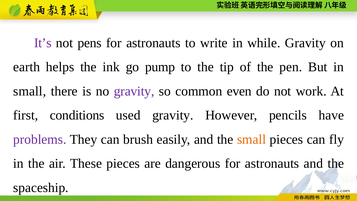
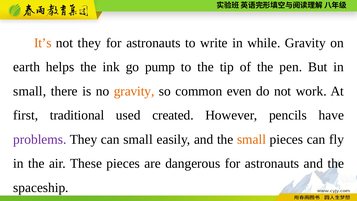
It’s colour: purple -> orange
not pens: pens -> they
gravity at (134, 91) colour: purple -> orange
conditions: conditions -> traditional
used gravity: gravity -> created
can brush: brush -> small
